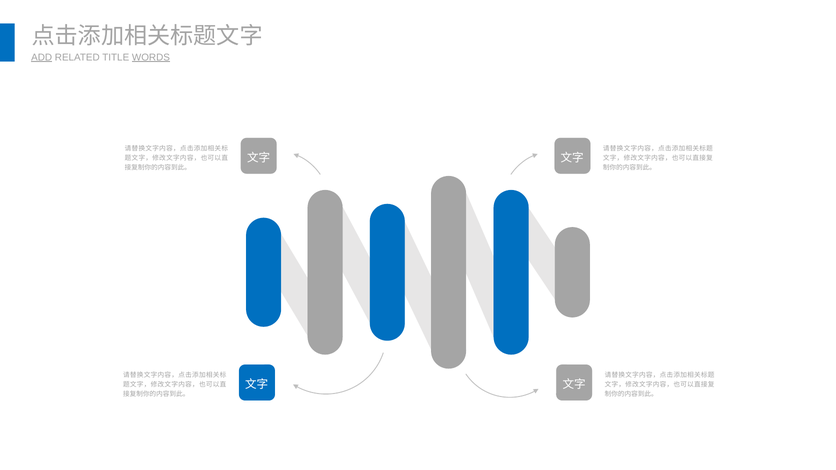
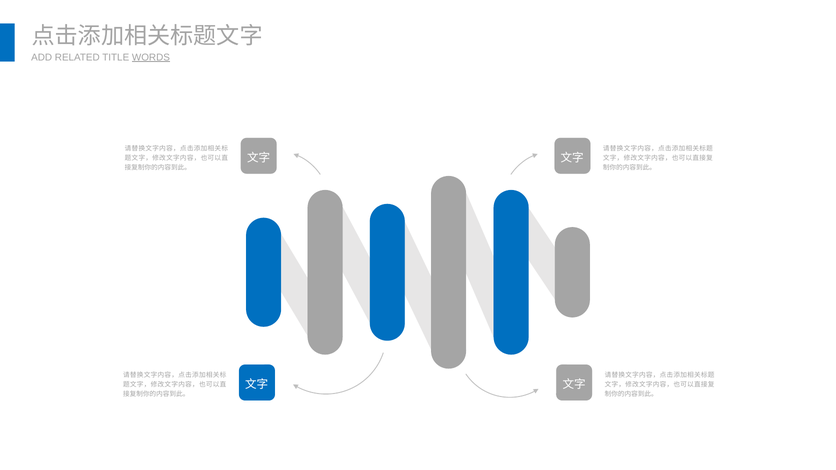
ADD underline: present -> none
